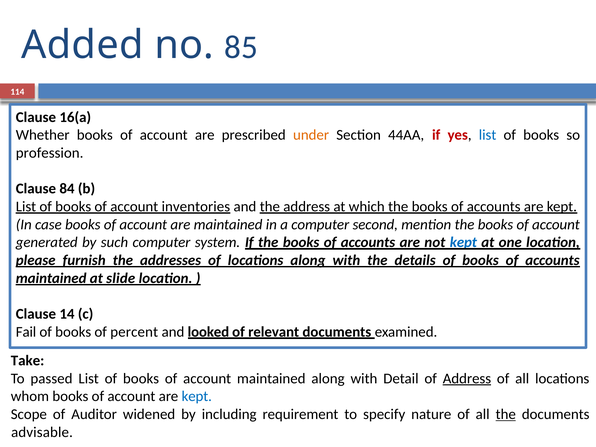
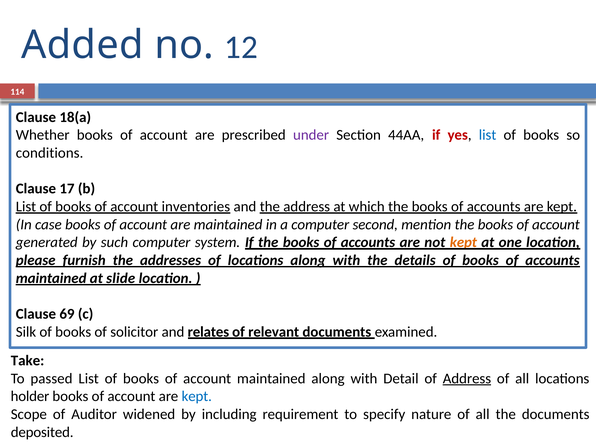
85: 85 -> 12
16(a: 16(a -> 18(a
under colour: orange -> purple
profession: profession -> conditions
84: 84 -> 17
kept at (463, 242) colour: blue -> orange
14: 14 -> 69
Fail: Fail -> Silk
percent: percent -> solicitor
looked: looked -> relates
whom: whom -> holder
the at (506, 414) underline: present -> none
advisable: advisable -> deposited
